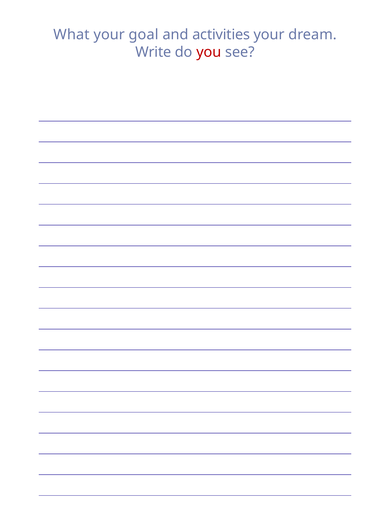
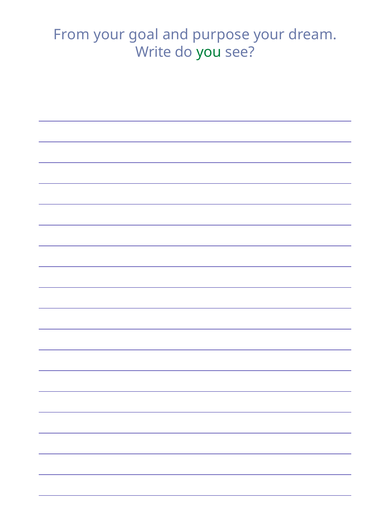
What: What -> From
activities: activities -> purpose
you colour: red -> green
